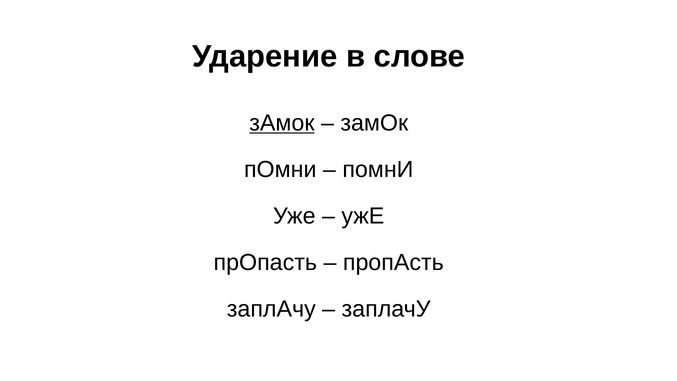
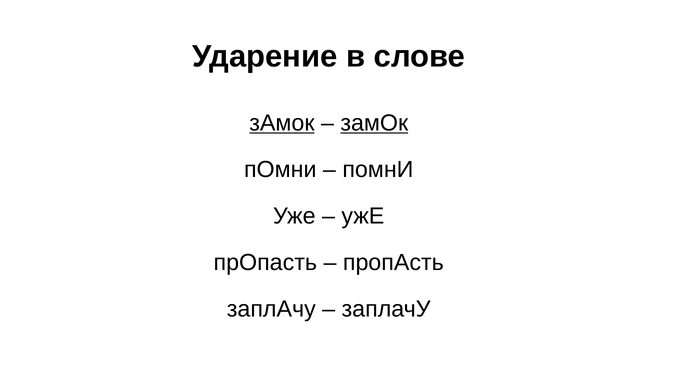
замОк at (374, 123) underline: none -> present
